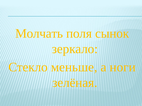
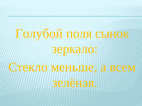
Молчать: Молчать -> Голубой
ноги: ноги -> всем
